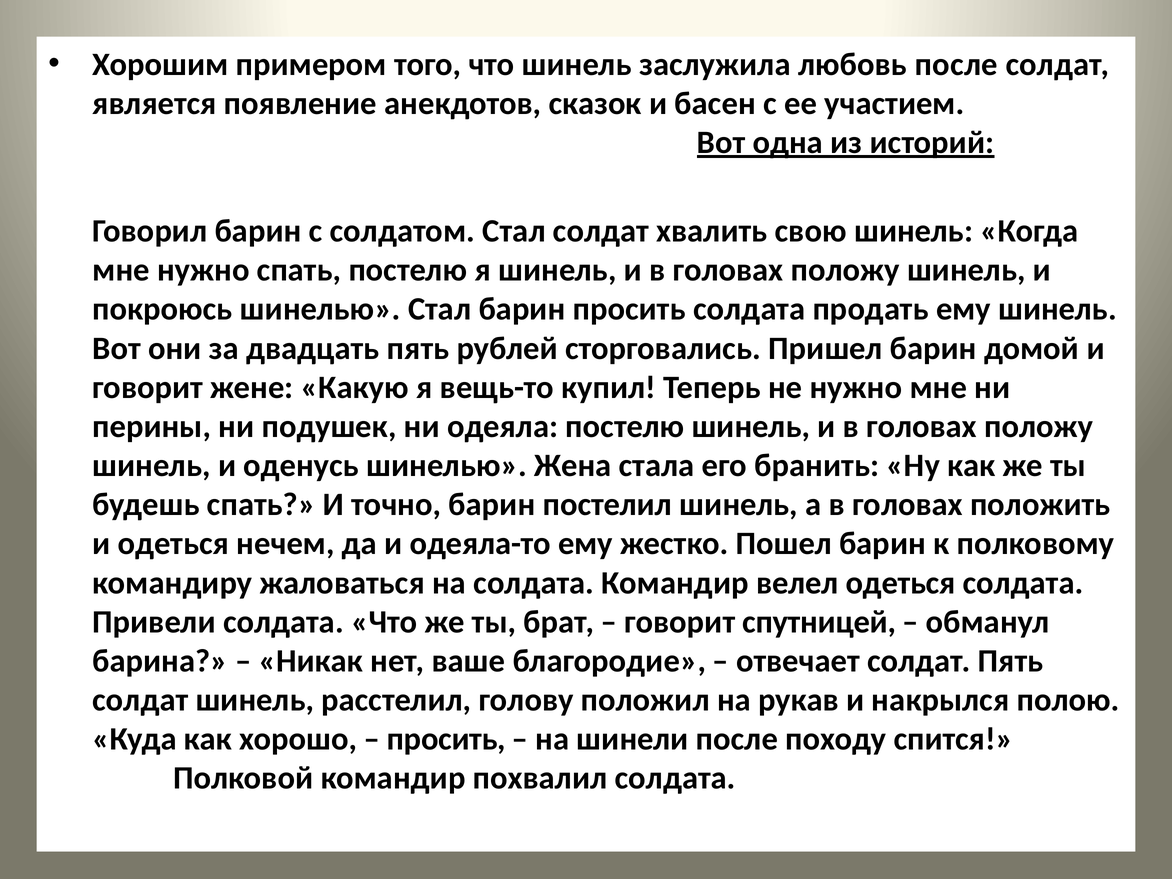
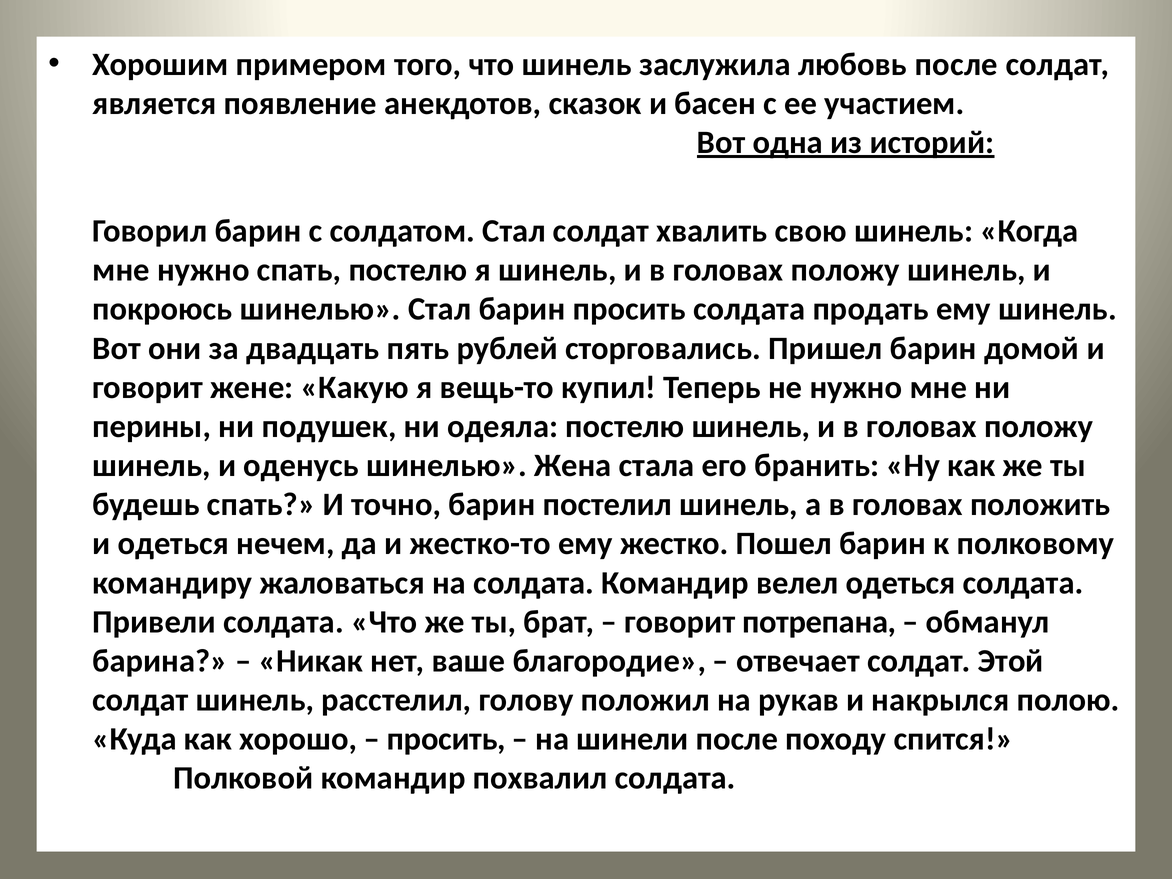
одеяла-то: одеяла-то -> жестко-то
спутницей: спутницей -> потрепана
солдат Пять: Пять -> Этой
